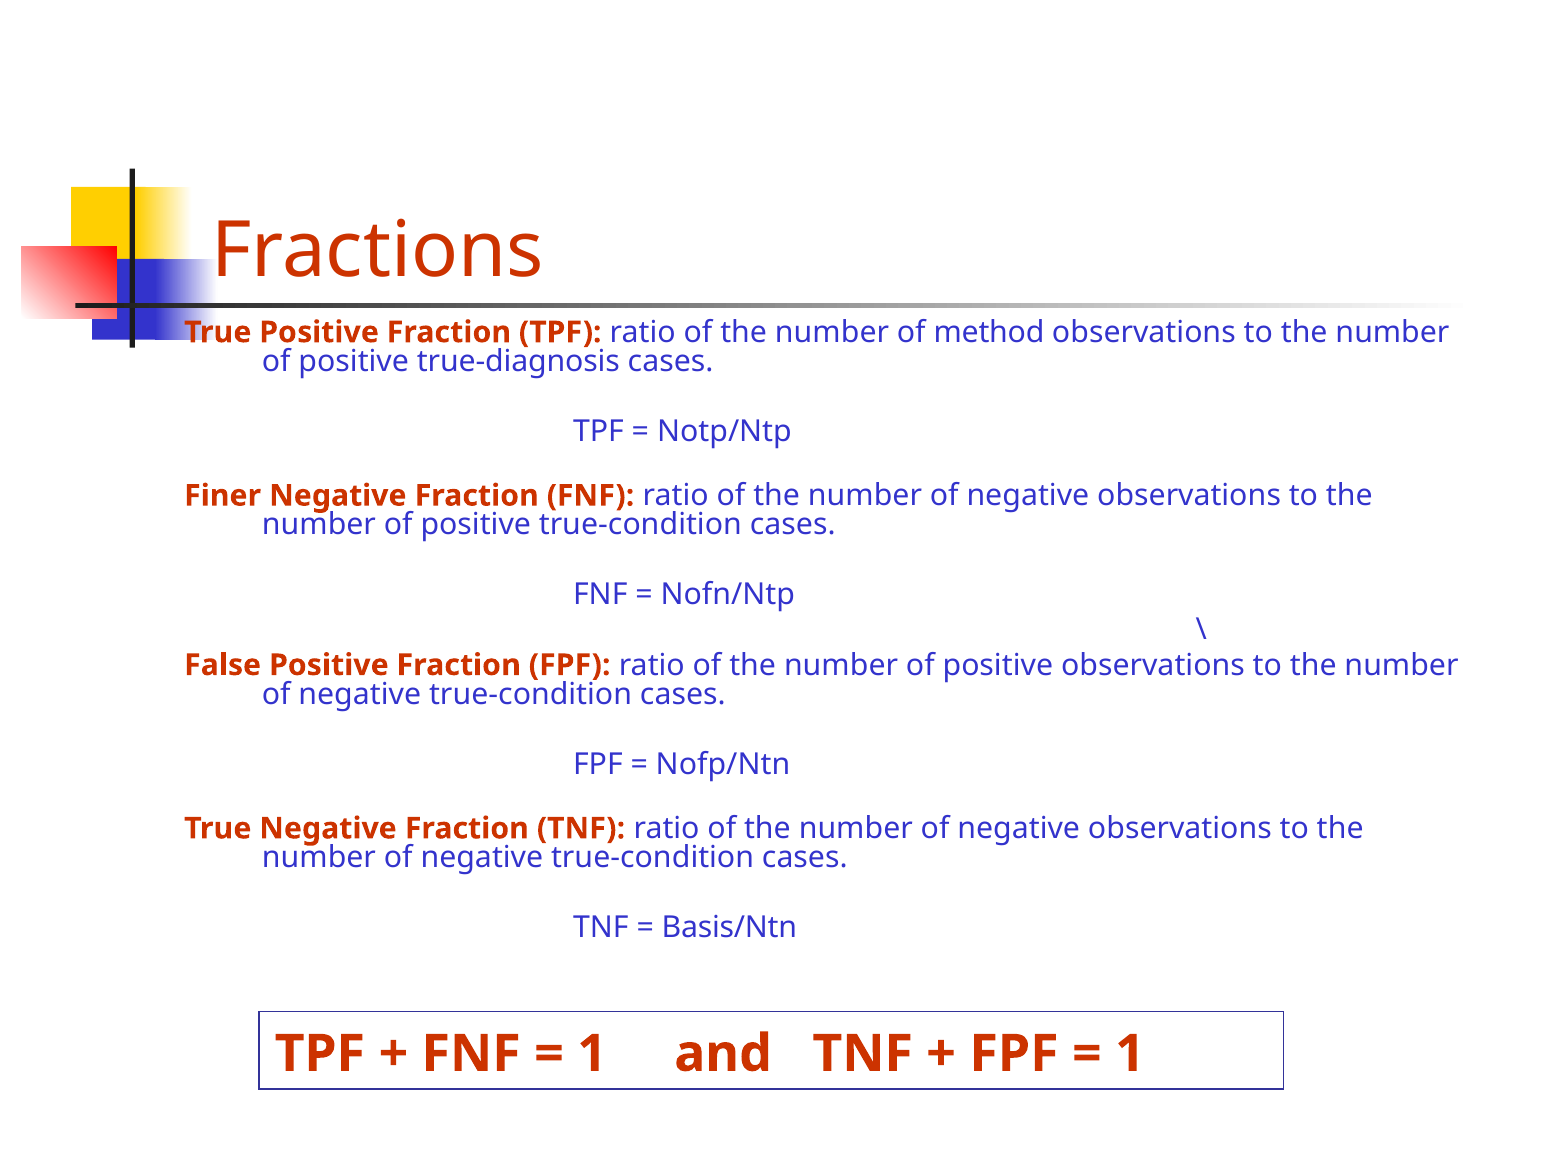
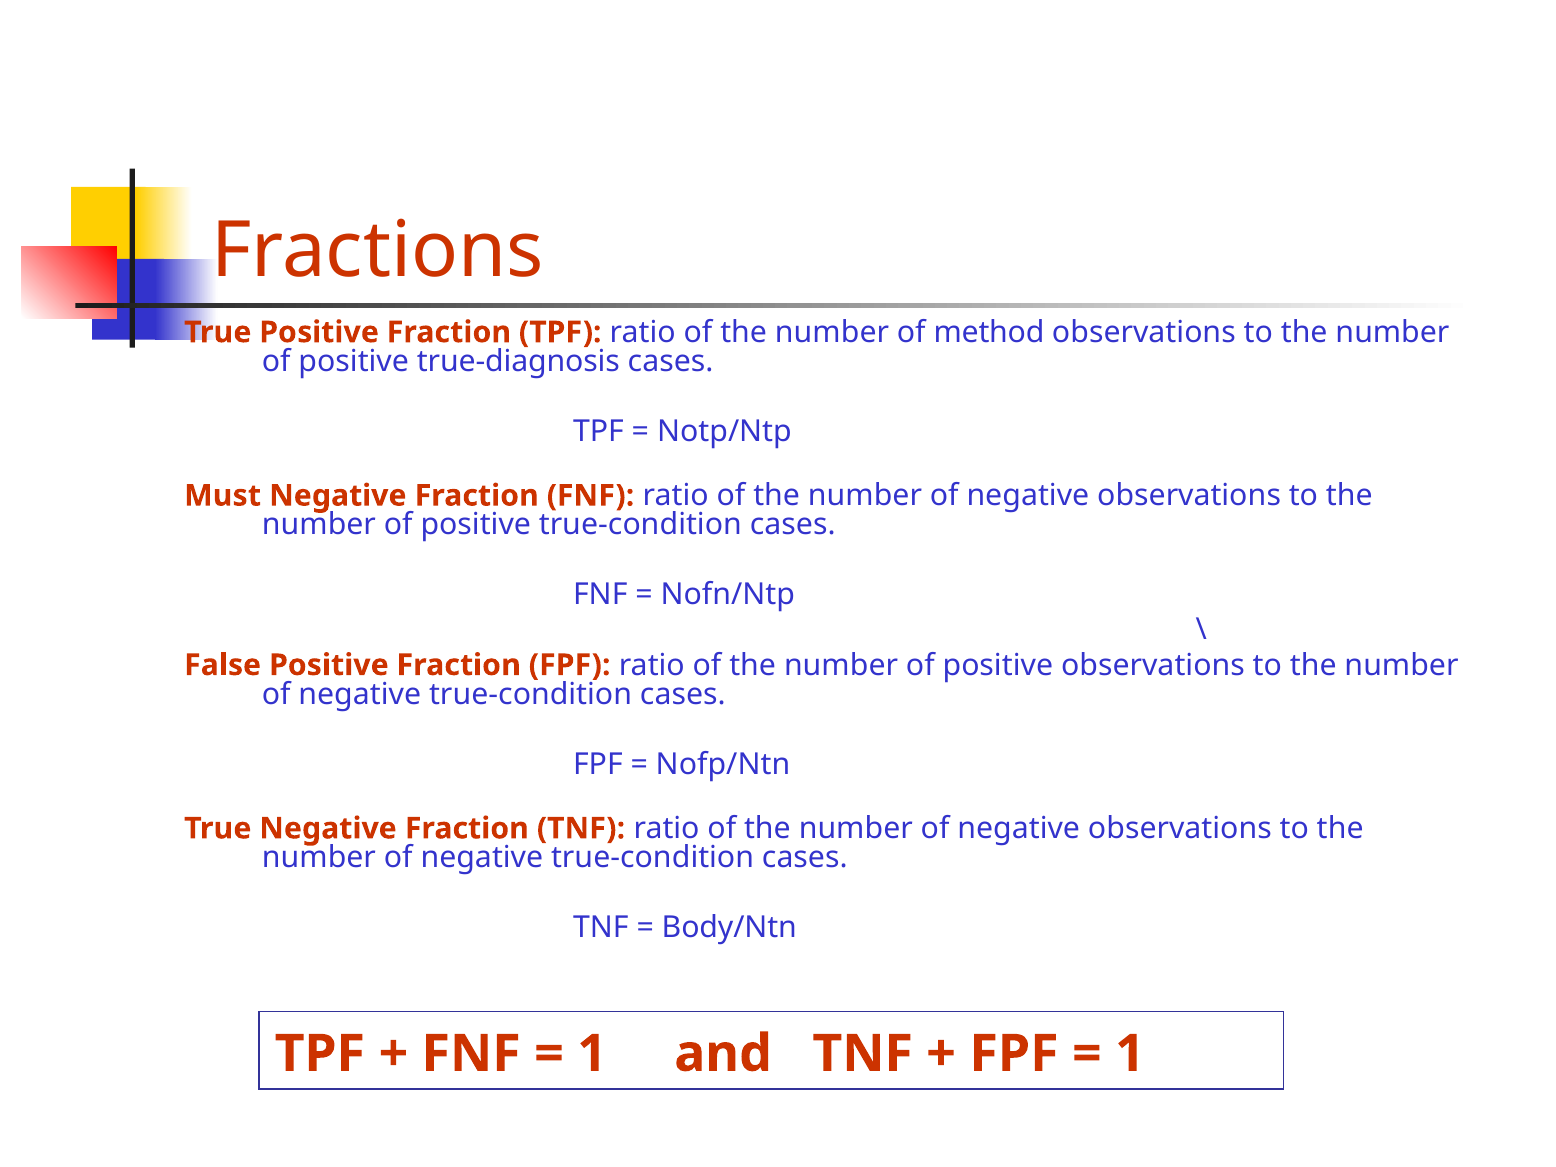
Finer: Finer -> Must
Basis/Ntn: Basis/Ntn -> Body/Ntn
